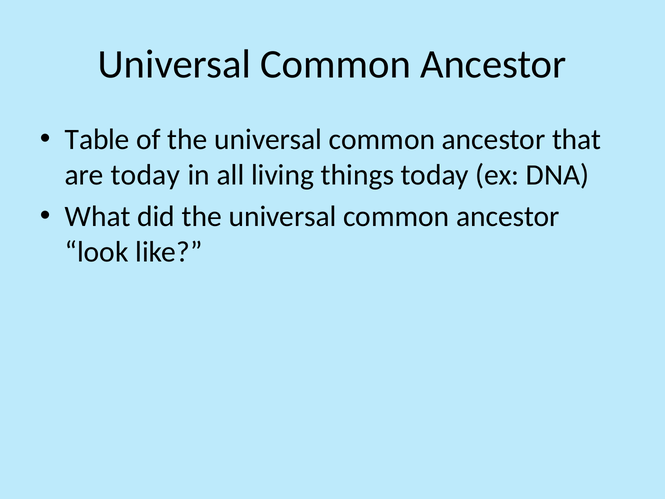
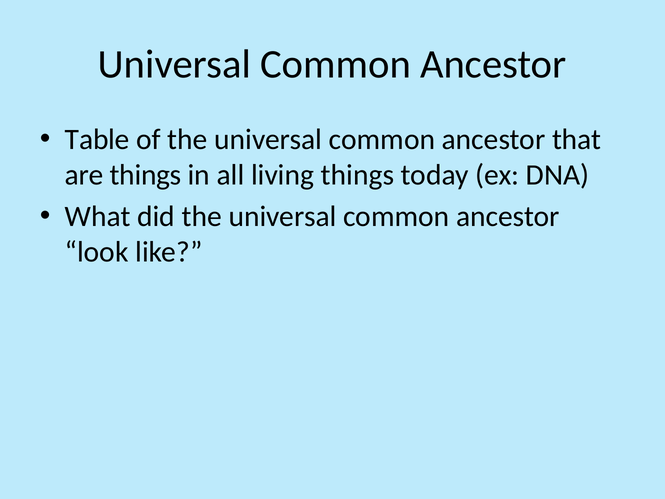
are today: today -> things
